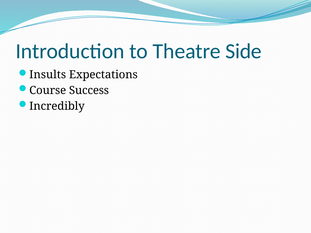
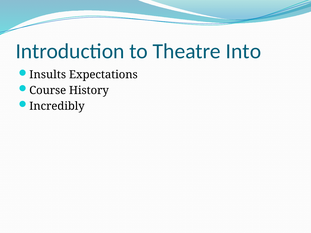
Side: Side -> Into
Success: Success -> History
